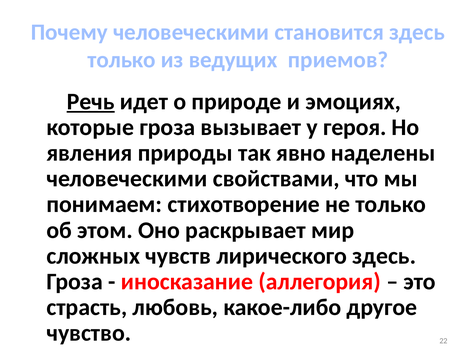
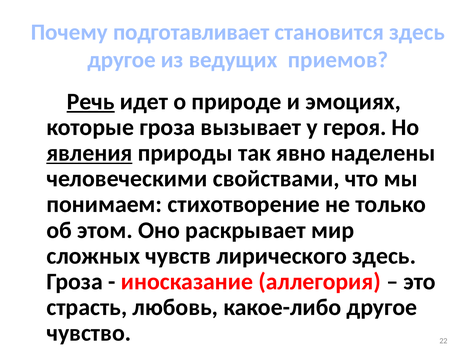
Почему человеческими: человеческими -> подготавливает
только at (122, 60): только -> другое
явления underline: none -> present
